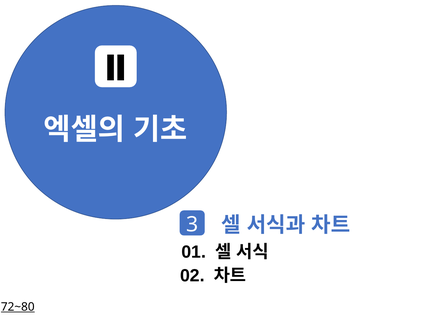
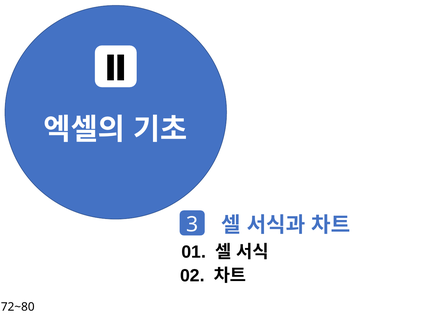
72~80 underline: present -> none
